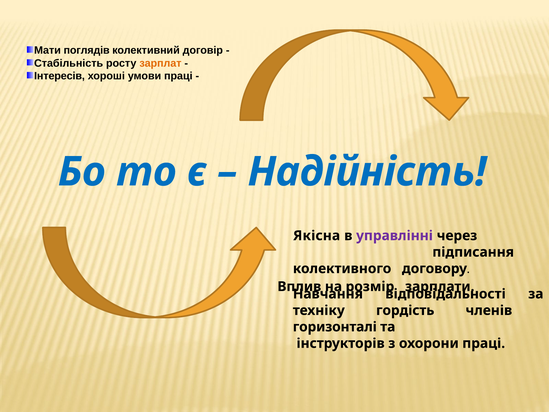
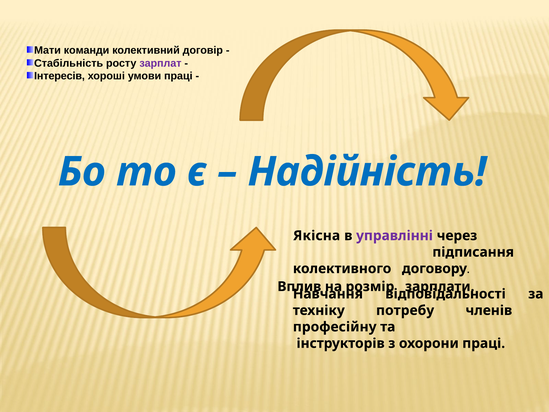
поглядів: поглядів -> команди
зарплат colour: orange -> purple
гордість: гордість -> потребу
горизонталі: горизонталі -> професійну
